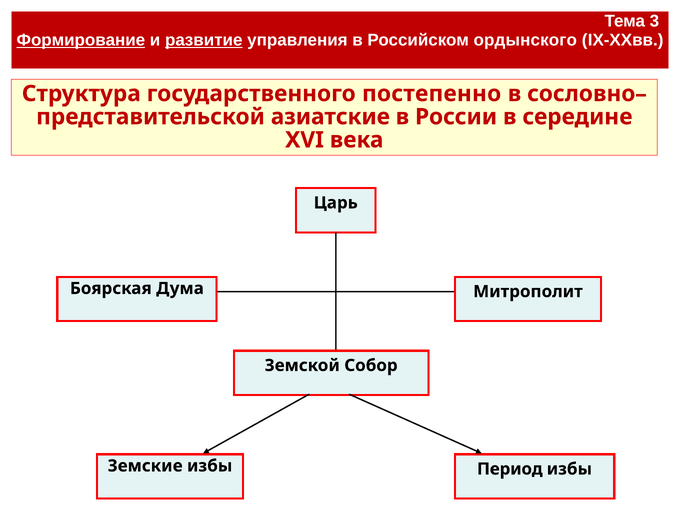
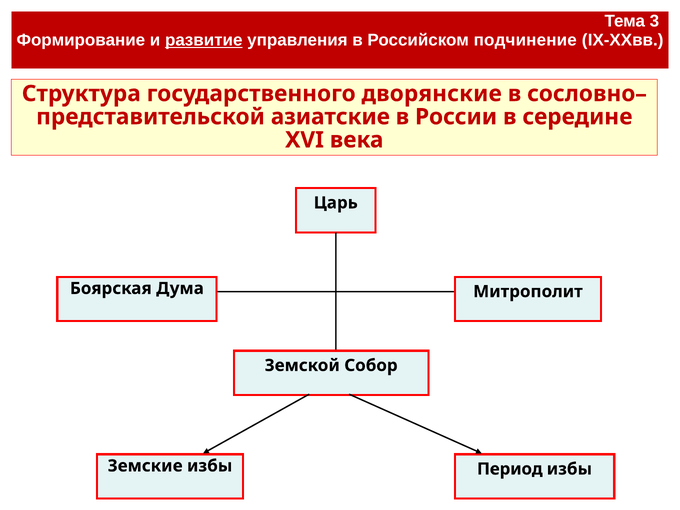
Формирование underline: present -> none
ордынского: ордынского -> подчинение
постепенно: постепенно -> дворянские
